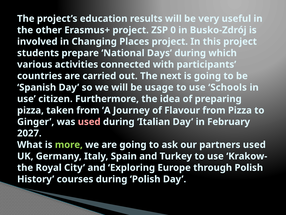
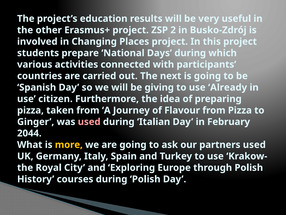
0: 0 -> 2
usage: usage -> giving
Schools: Schools -> Already
2027: 2027 -> 2044
more colour: light green -> yellow
